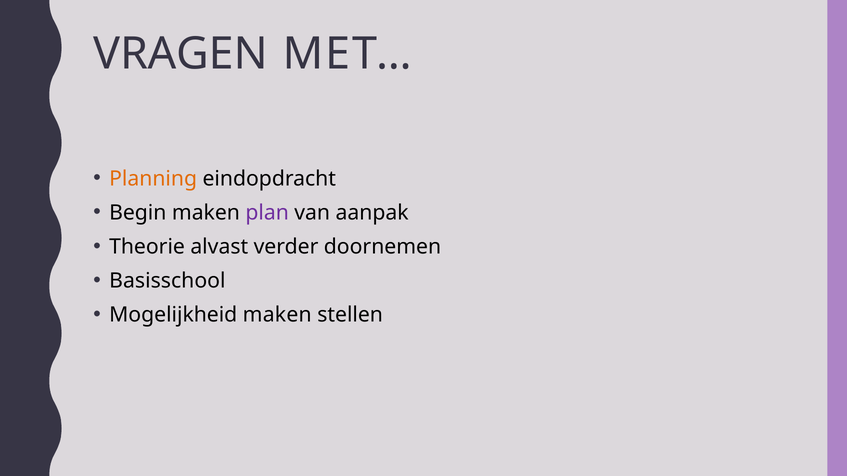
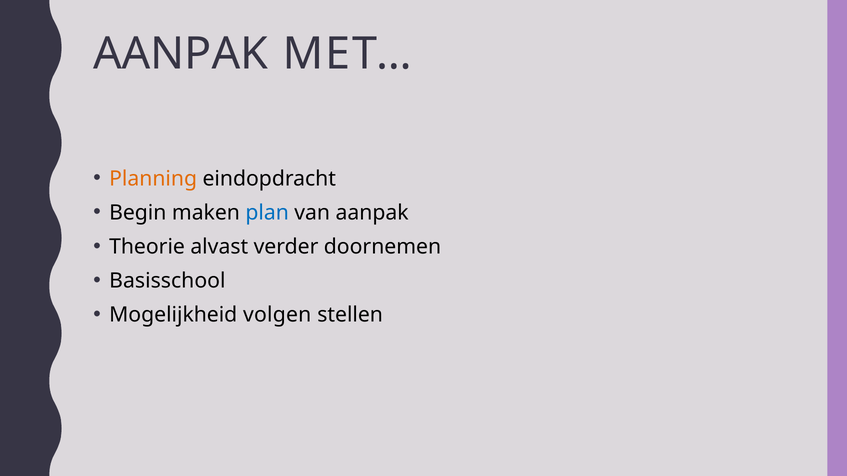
VRAGEN at (181, 54): VRAGEN -> AANPAK
plan colour: purple -> blue
Mogelijkheid maken: maken -> volgen
